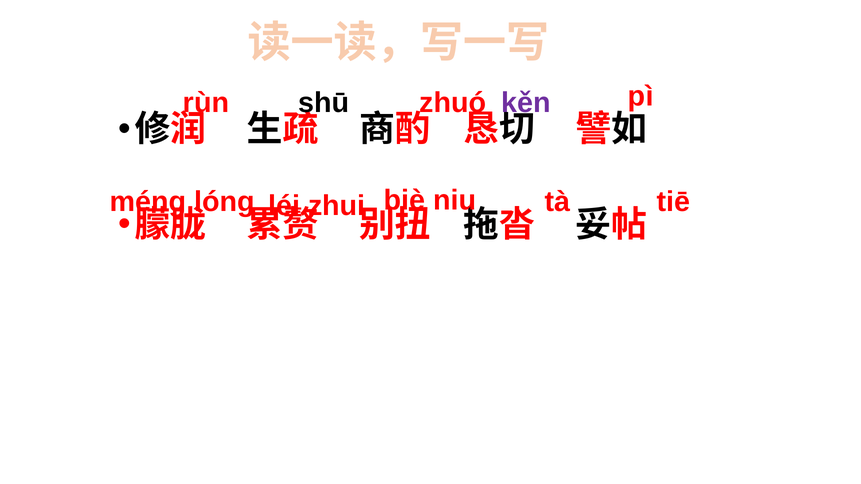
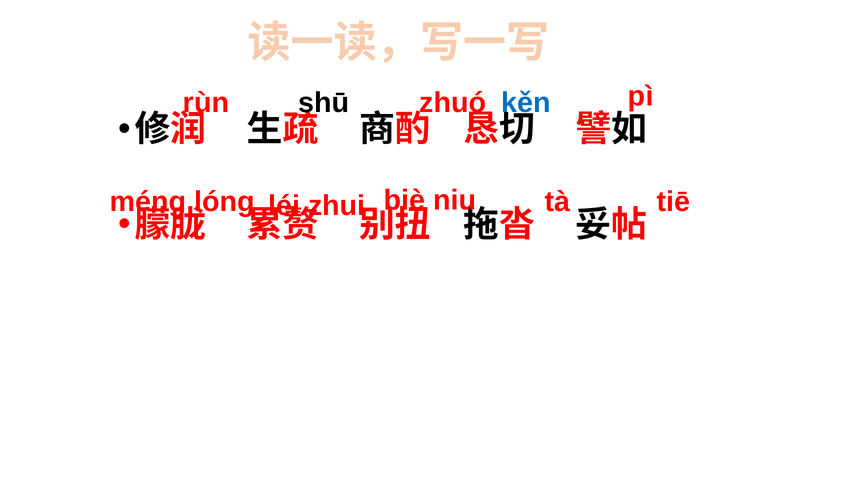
kěn colour: purple -> blue
